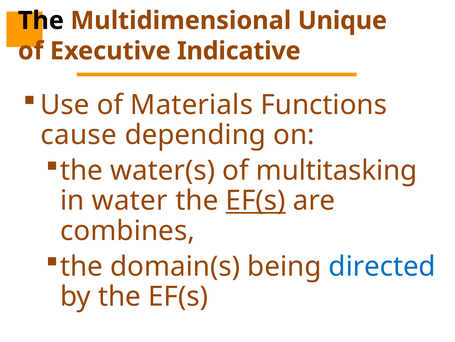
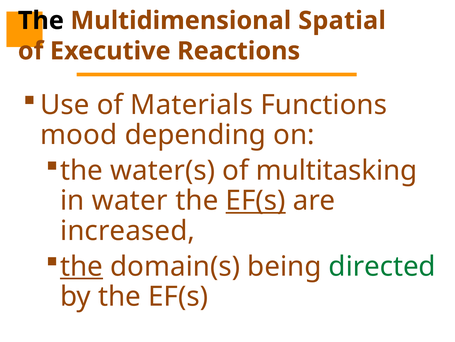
Unique: Unique -> Spatial
Indicative: Indicative -> Reactions
cause: cause -> mood
combines: combines -> increased
the at (82, 266) underline: none -> present
directed colour: blue -> green
